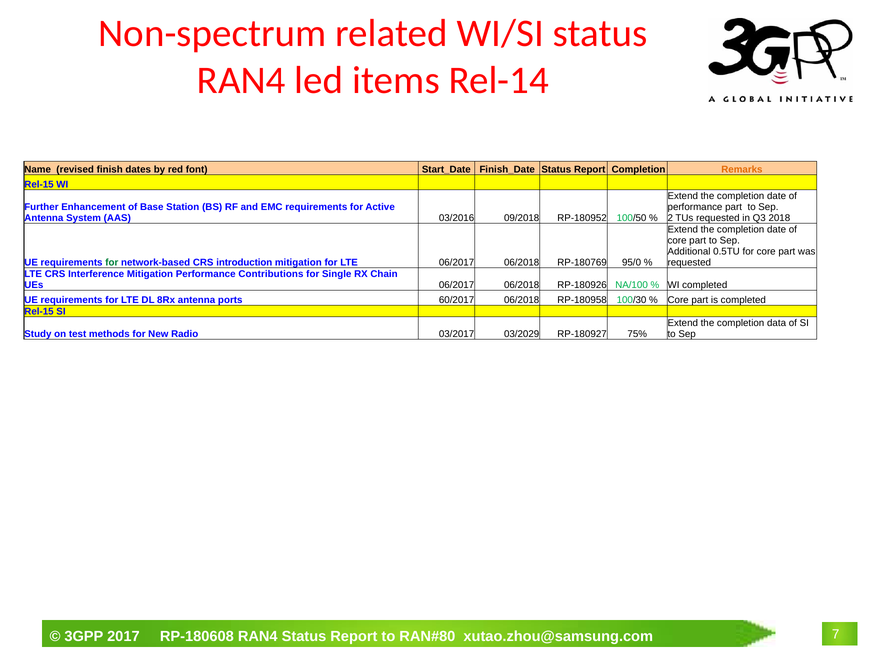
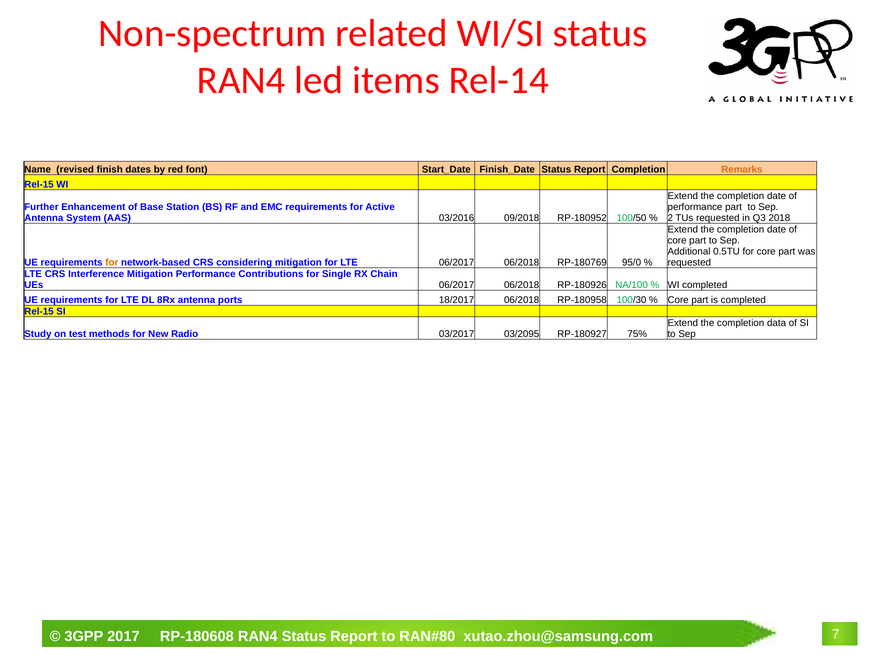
for at (112, 262) colour: green -> orange
introduction: introduction -> considering
60/2017: 60/2017 -> 18/2017
03/2029: 03/2029 -> 03/2095
